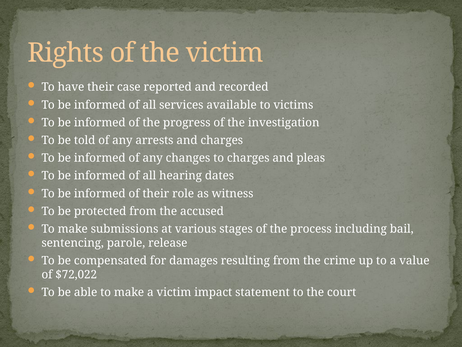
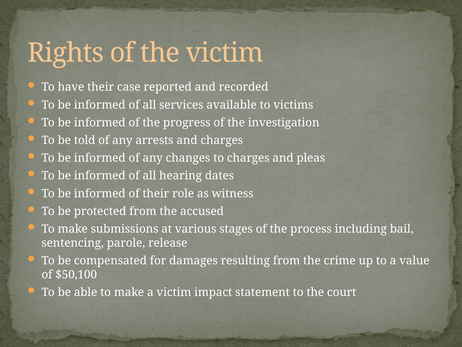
$72,022: $72,022 -> $50,100
